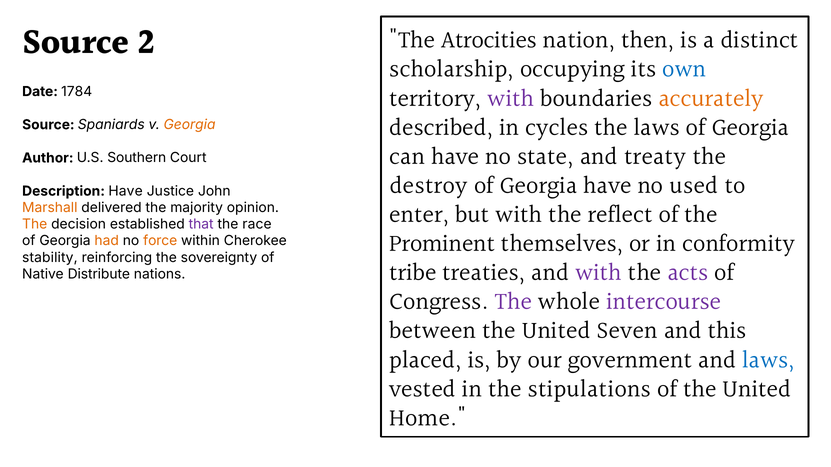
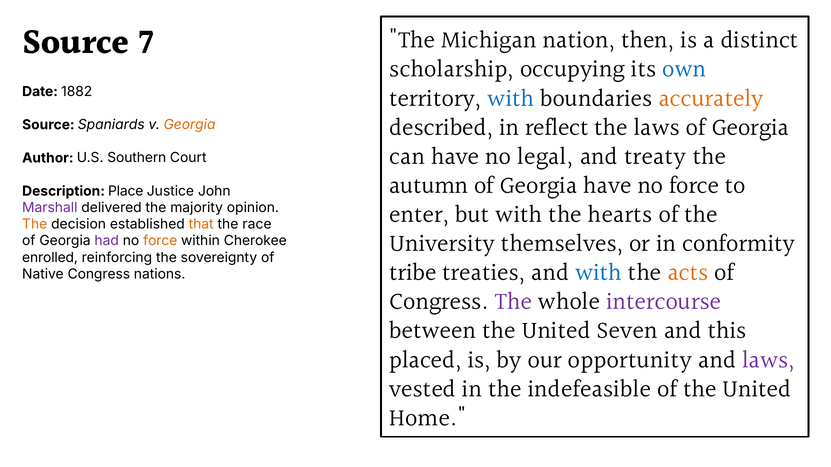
Atrocities: Atrocities -> Michigan
2: 2 -> 7
1784: 1784 -> 1882
with at (511, 99) colour: purple -> blue
cycles: cycles -> reflect
state: state -> legal
destroy: destroy -> autumn
have no used: used -> force
Description Have: Have -> Place
Marshall colour: orange -> purple
reflect: reflect -> hearts
that colour: purple -> orange
had colour: orange -> purple
Prominent: Prominent -> University
stability: stability -> enrolled
with at (599, 274) colour: purple -> blue
acts colour: purple -> orange
Native Distribute: Distribute -> Congress
government: government -> opportunity
laws at (769, 361) colour: blue -> purple
stipulations: stipulations -> indefeasible
